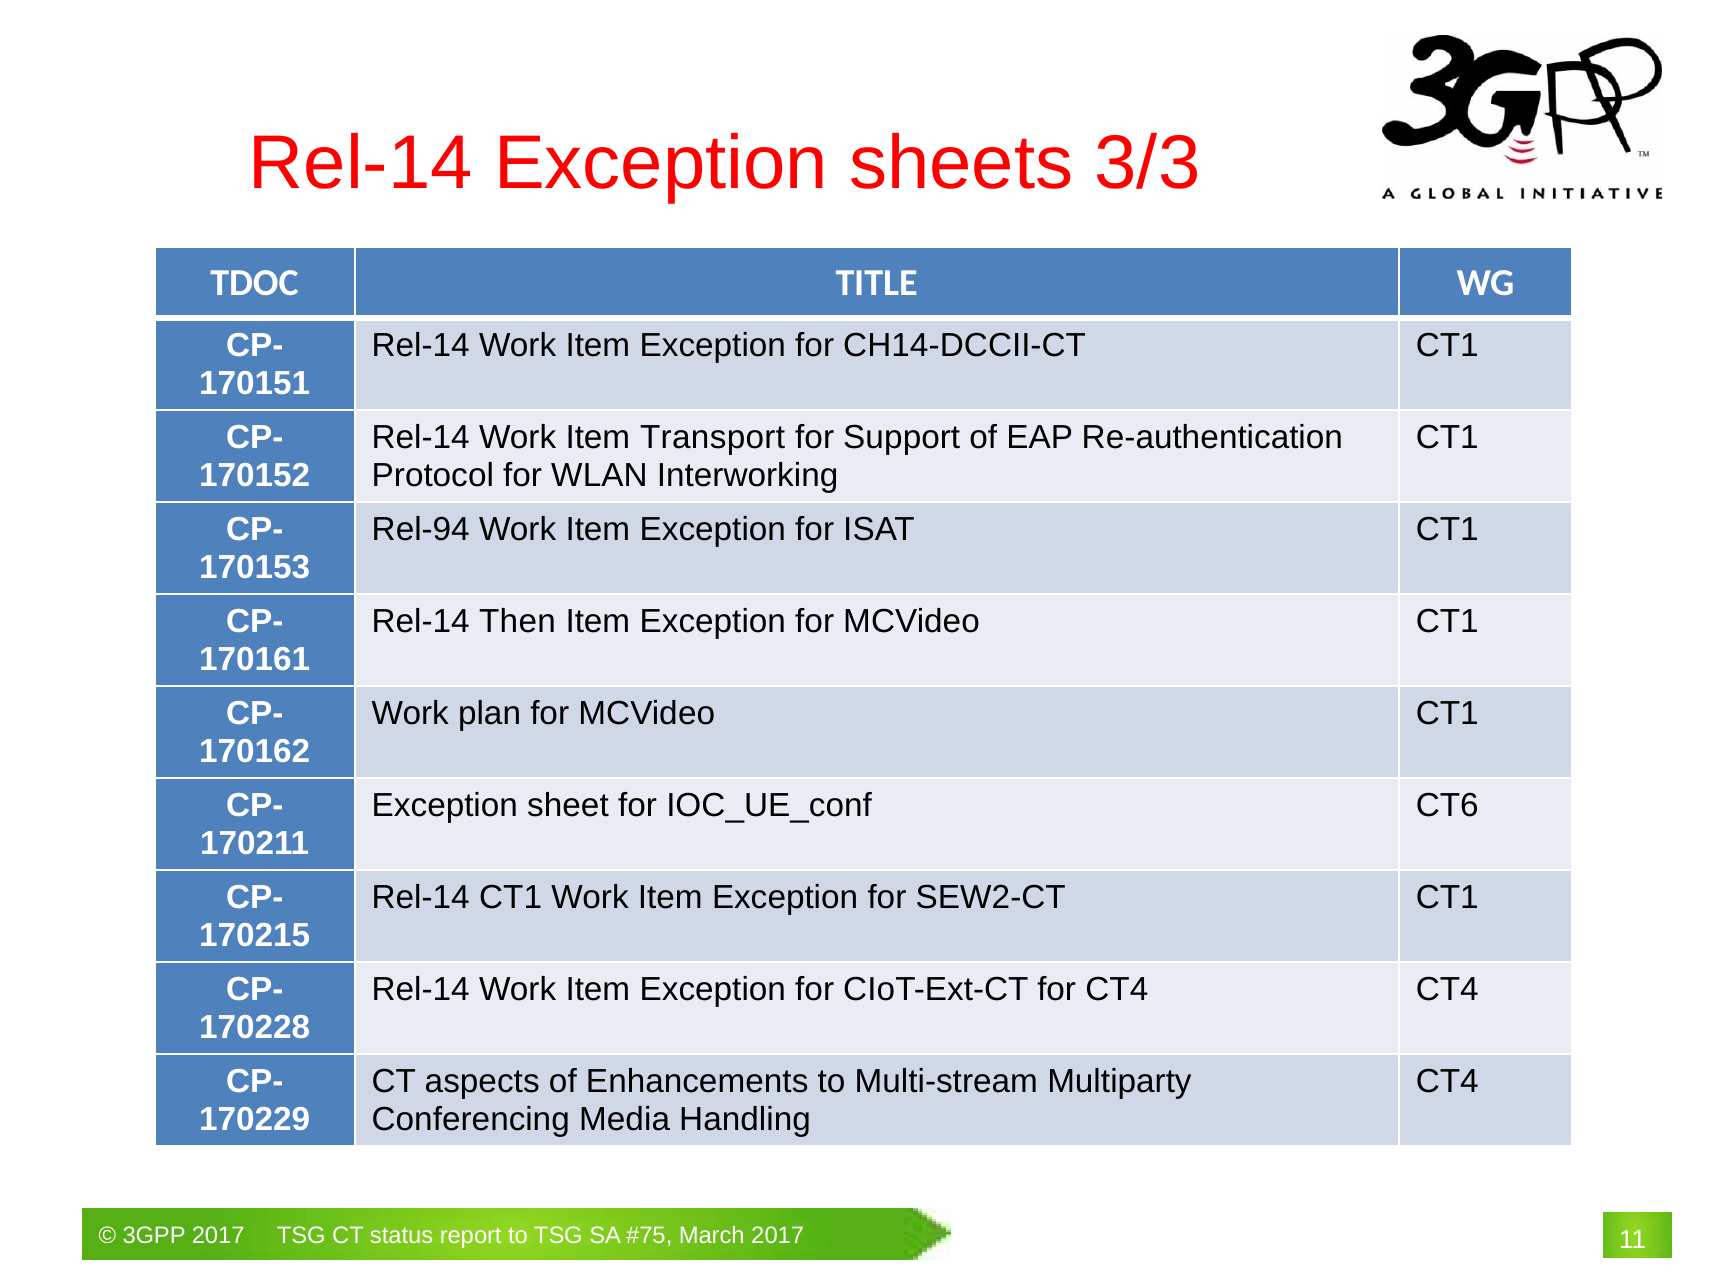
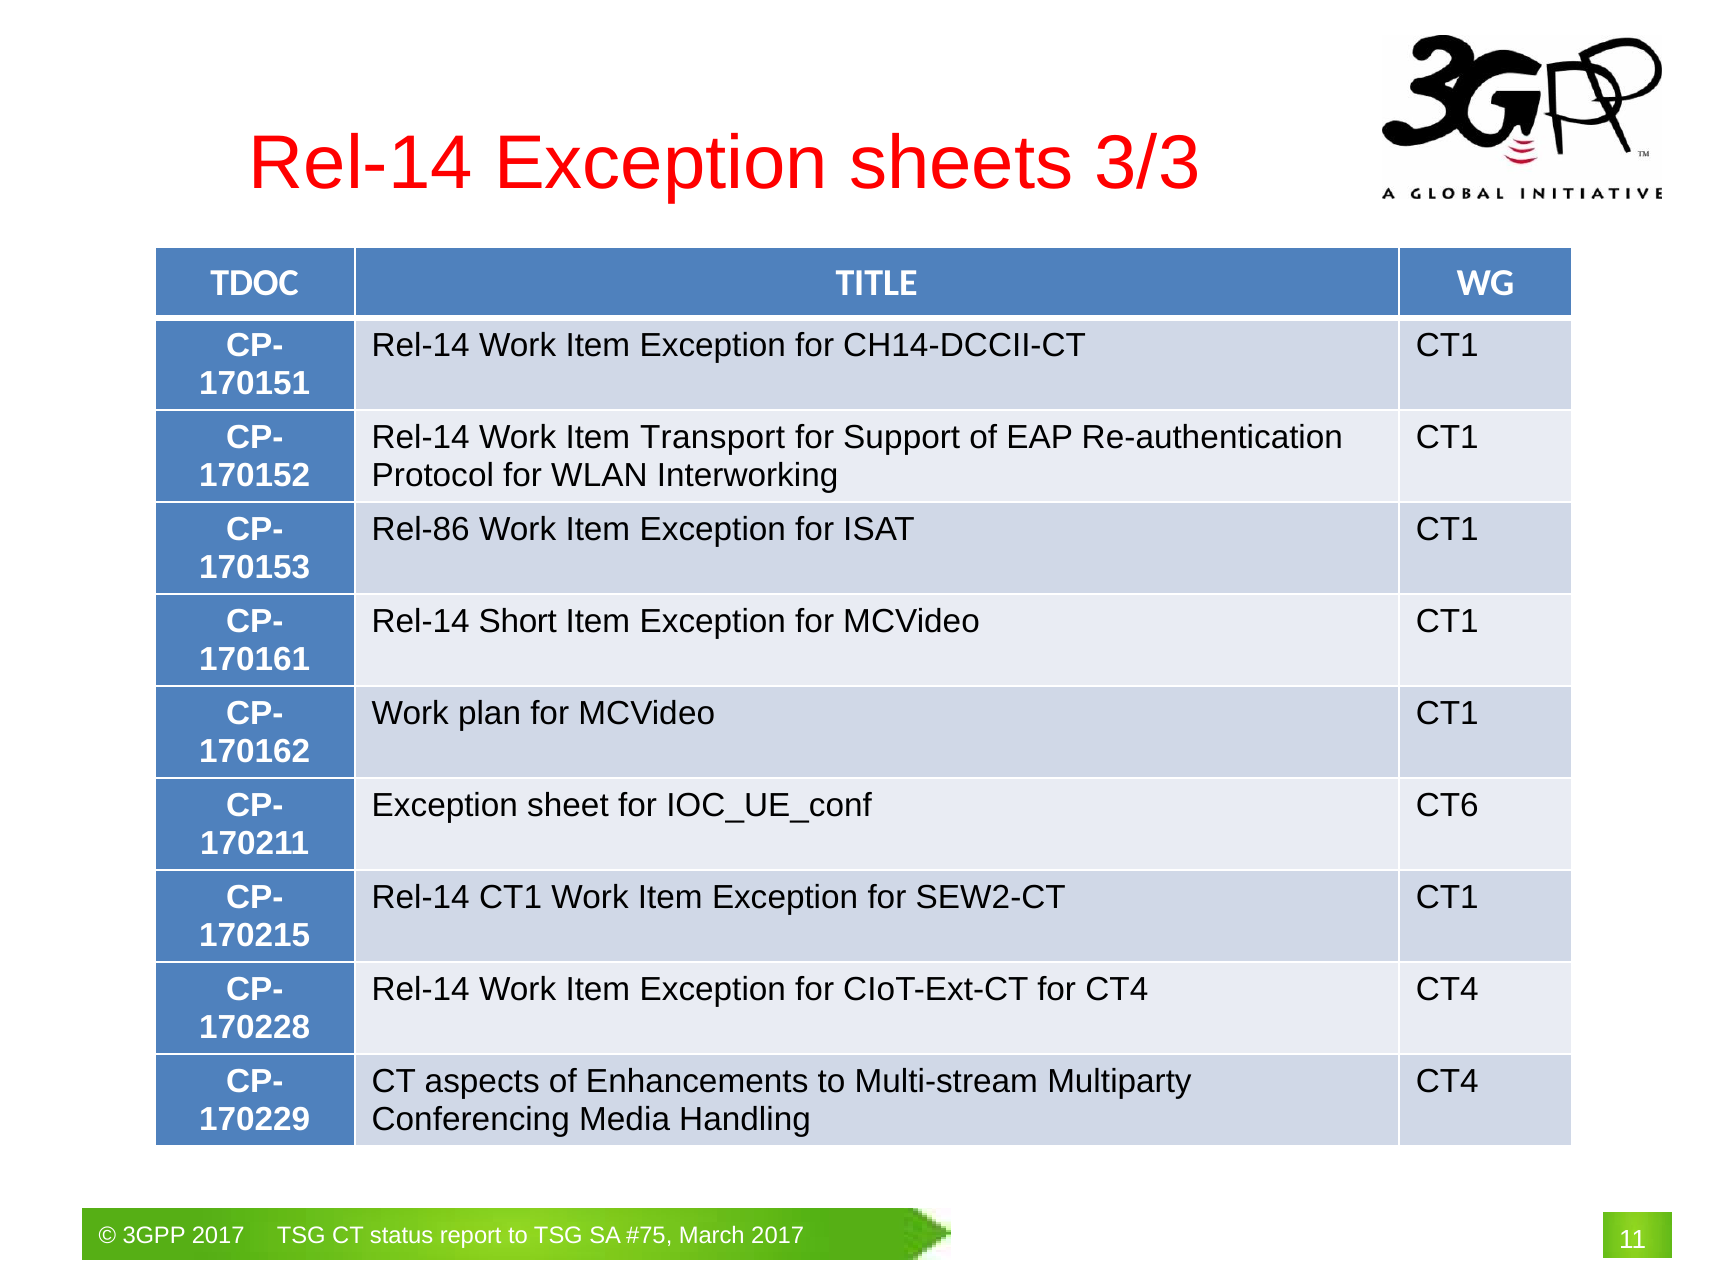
Rel-94: Rel-94 -> Rel-86
Then: Then -> Short
